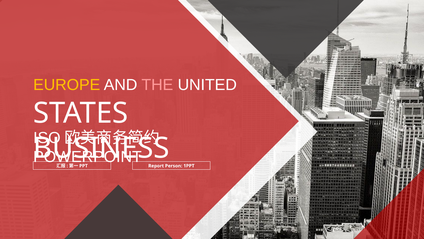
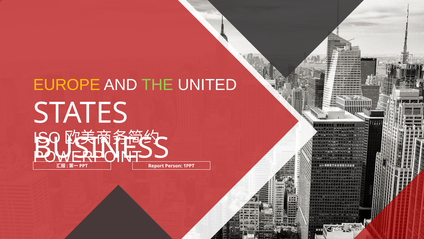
THE colour: pink -> light green
